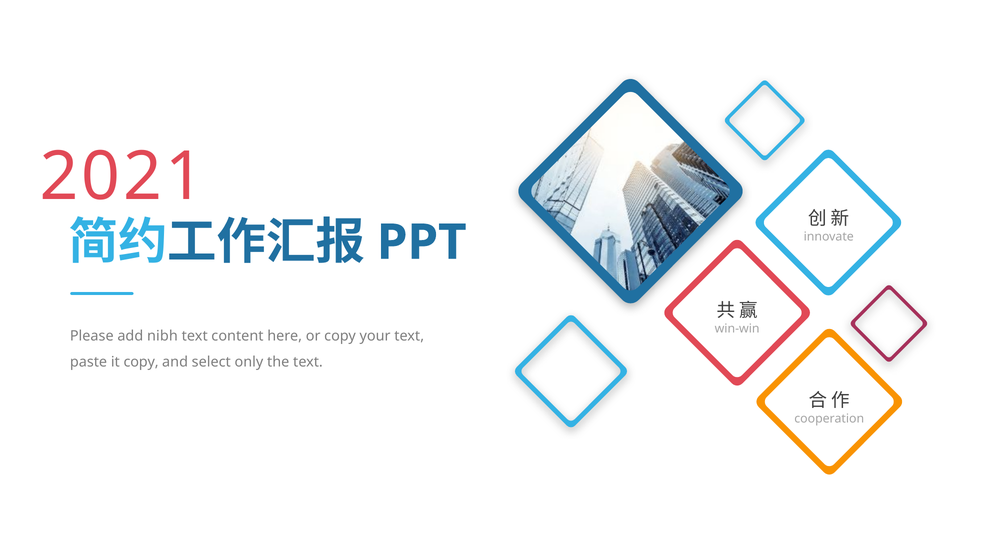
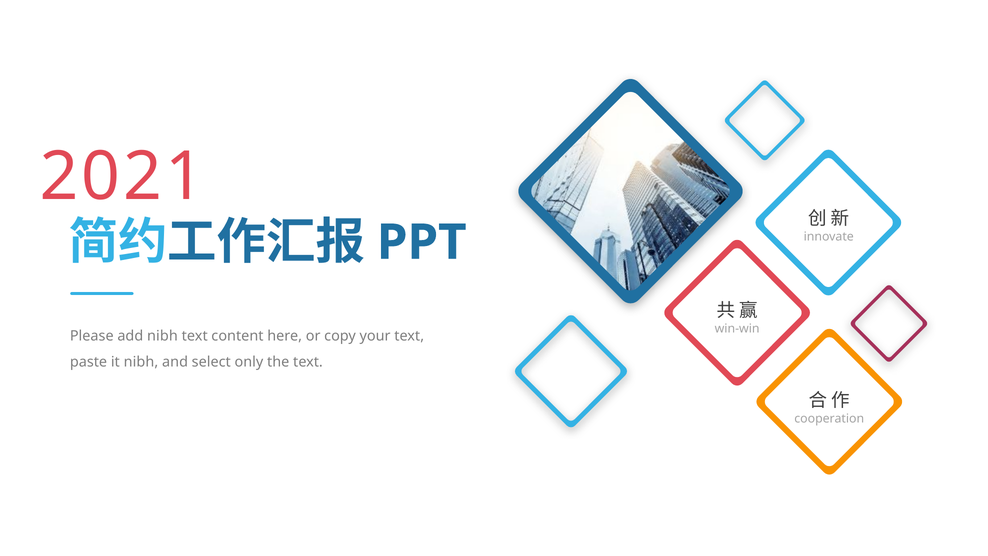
it copy: copy -> nibh
